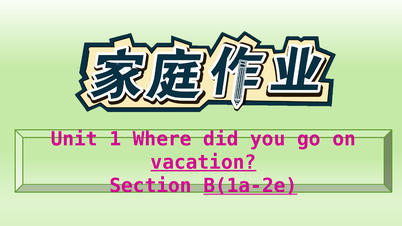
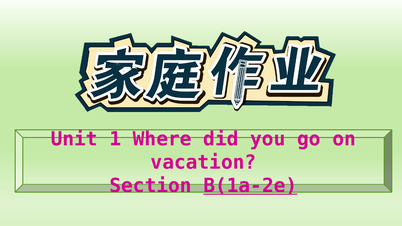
vacation underline: present -> none
